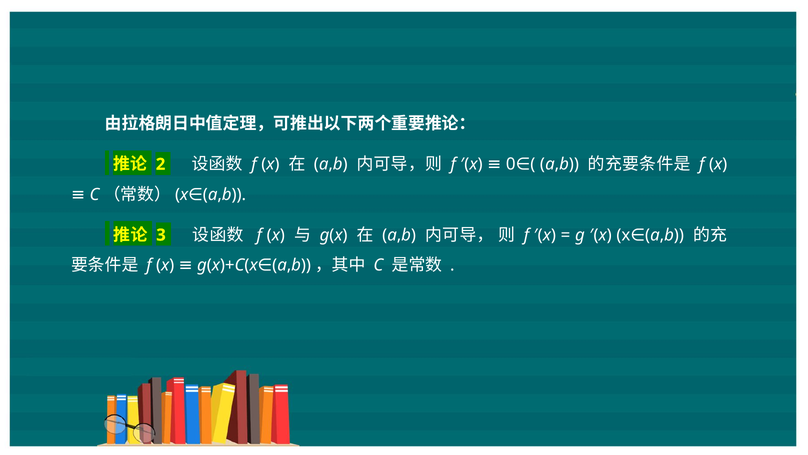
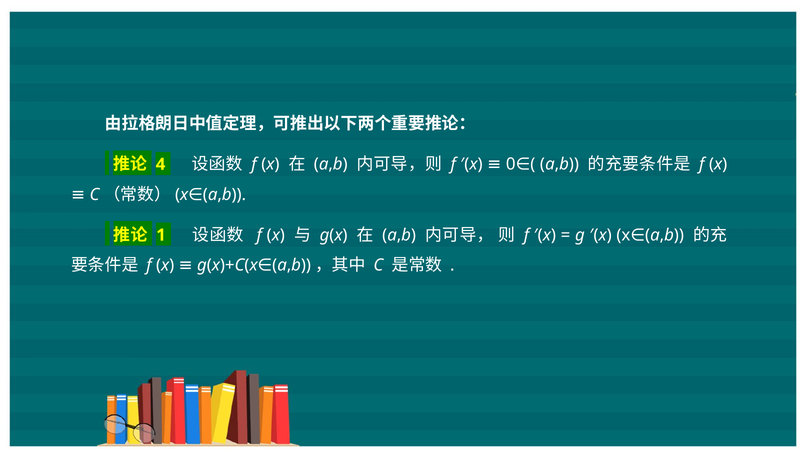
2: 2 -> 4
3: 3 -> 1
